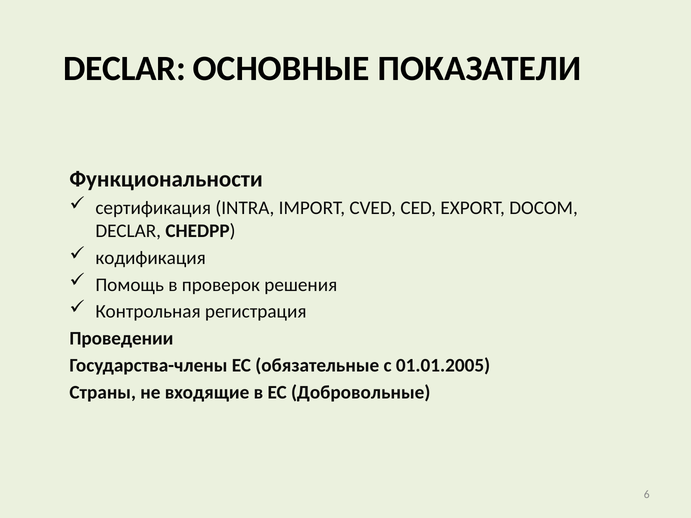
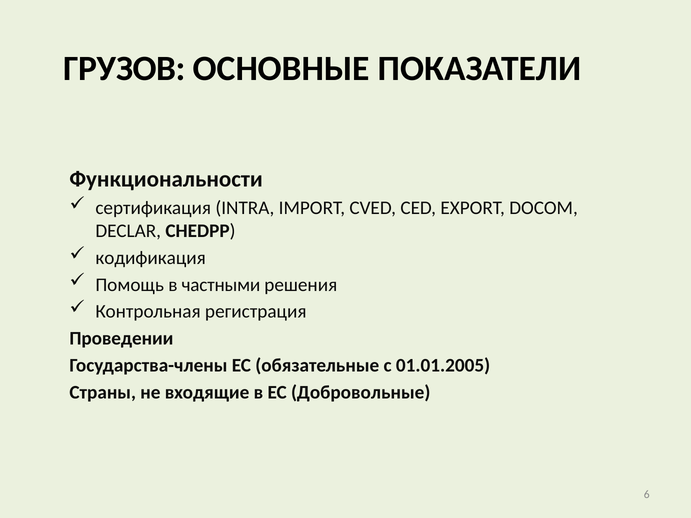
DECLAR at (125, 69): DECLAR -> ГРУЗОВ
проверок: проверок -> частными
